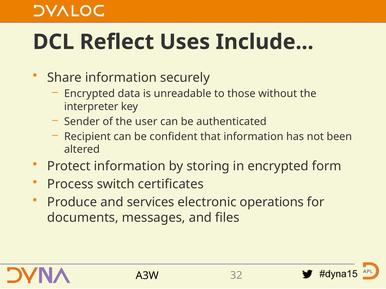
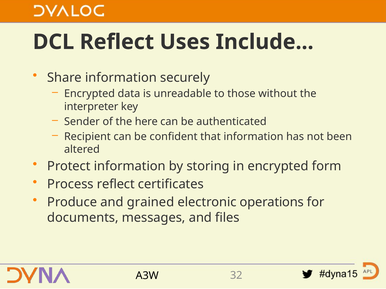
user: user -> here
Process switch: switch -> reflect
services: services -> grained
